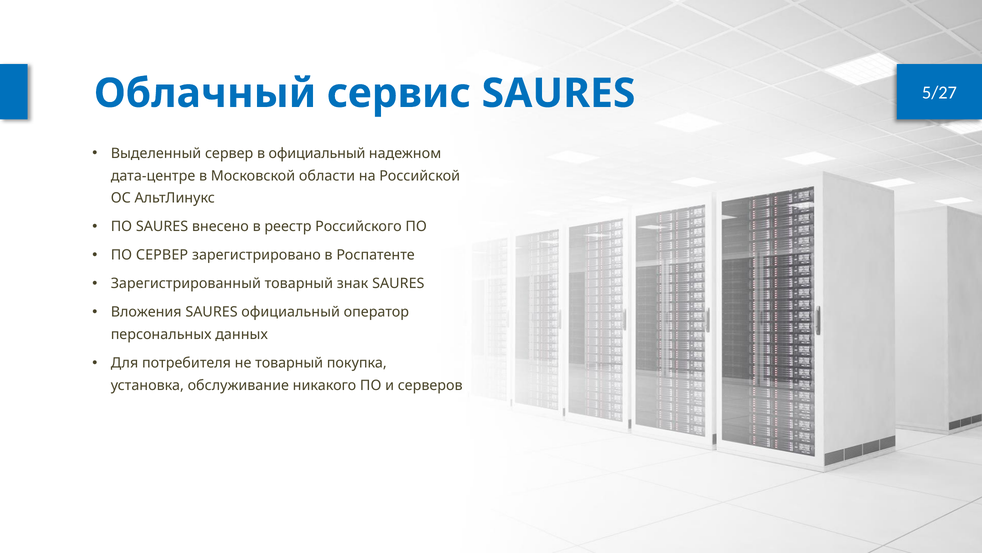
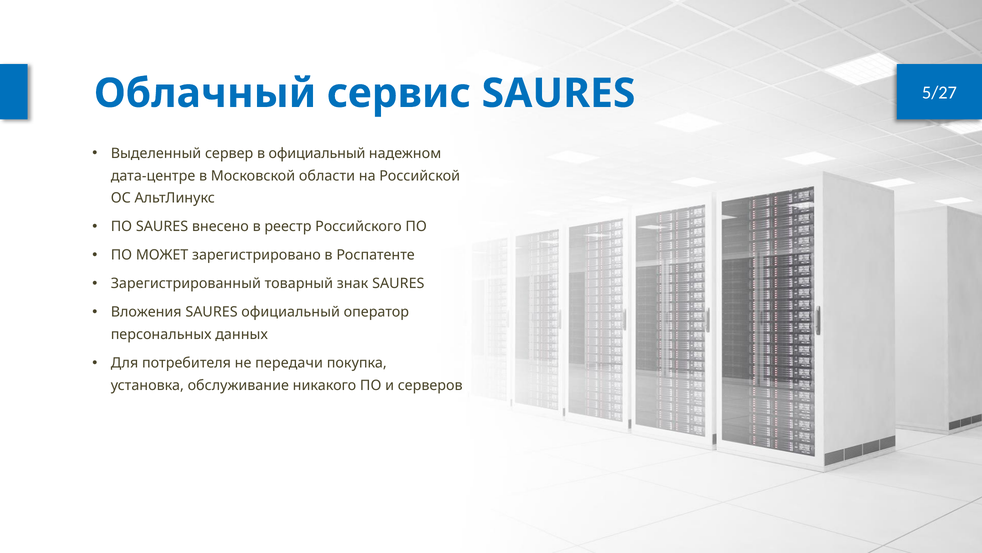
ПО СЕРВЕР: СЕРВЕР -> МОЖЕТ
не товарный: товарный -> передачи
